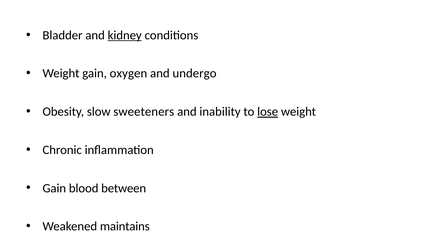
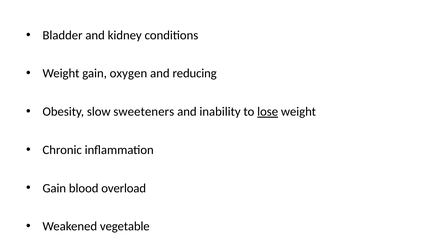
kidney underline: present -> none
undergo: undergo -> reducing
between: between -> overload
maintains: maintains -> vegetable
